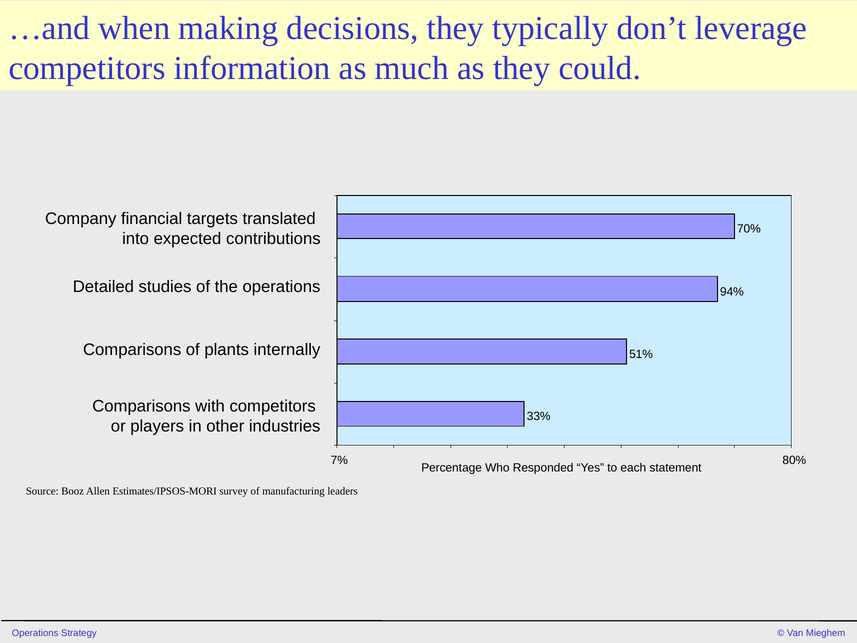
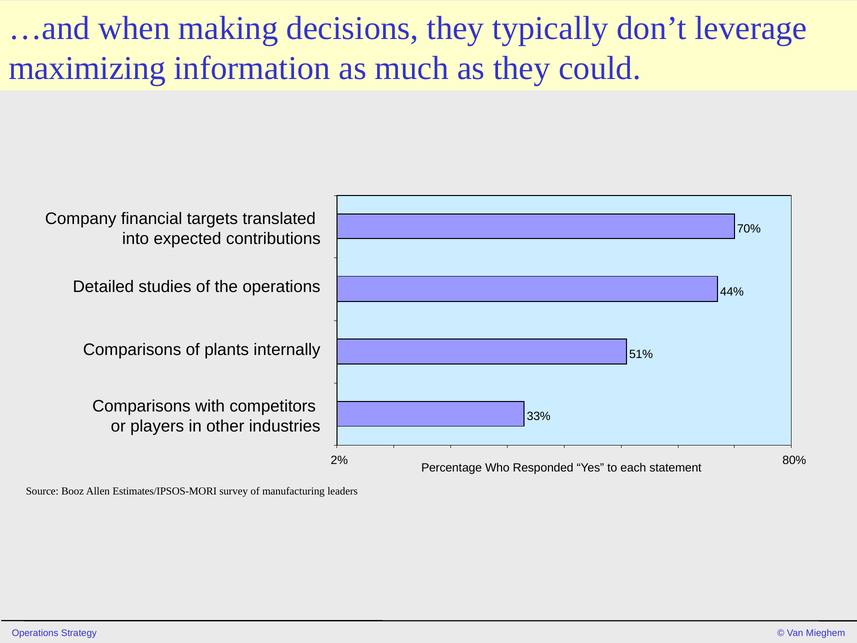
competitors at (87, 68): competitors -> maximizing
94%: 94% -> 44%
7%: 7% -> 2%
